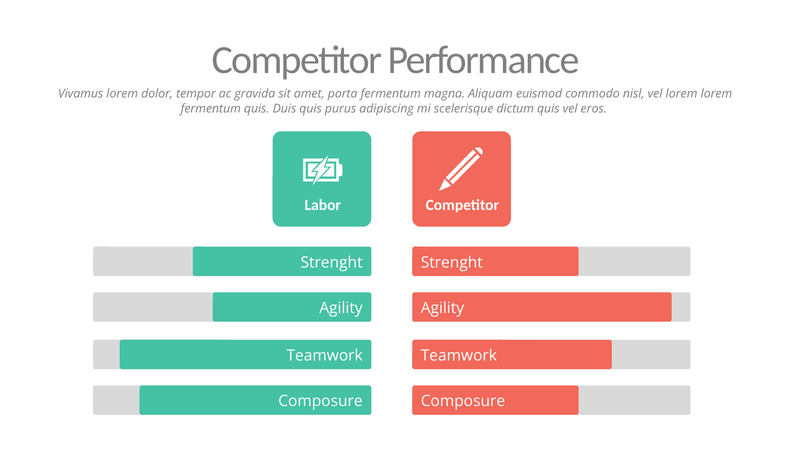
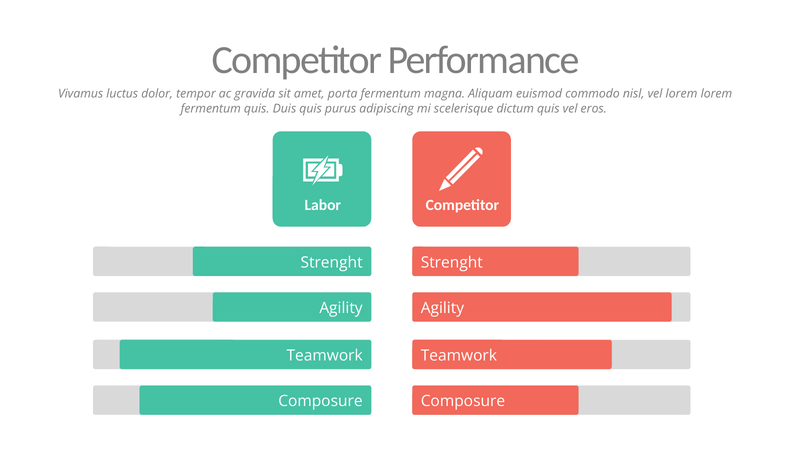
Vivamus lorem: lorem -> luctus
